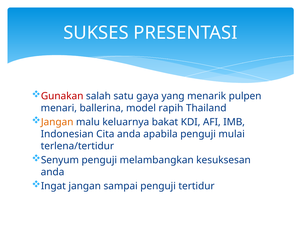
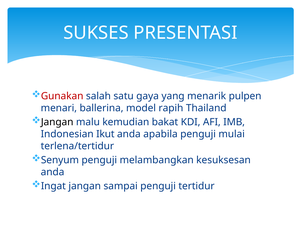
Jangan at (57, 122) colour: orange -> black
keluarnya: keluarnya -> kemudian
Cita: Cita -> Ikut
